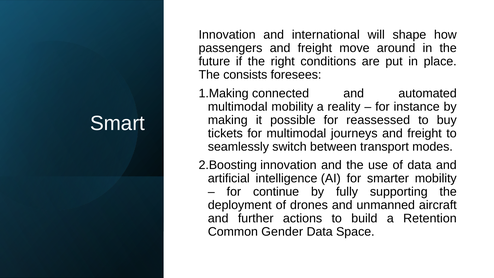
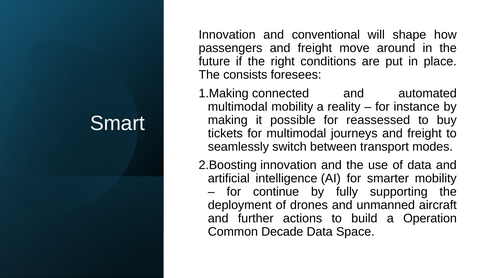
international: international -> conventional
Retention: Retention -> Operation
Gender: Gender -> Decade
